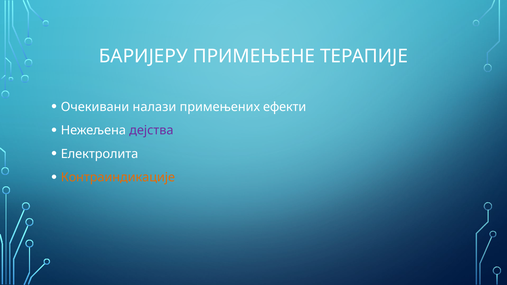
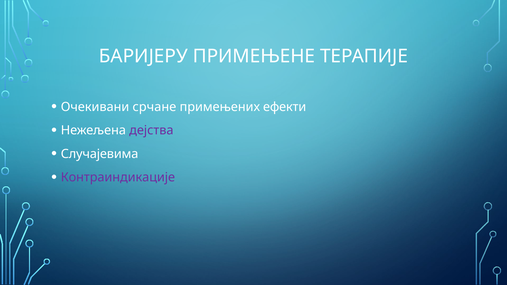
налази: налази -> срчане
Електролита: Електролита -> Случајевима
Контраиндикације colour: orange -> purple
